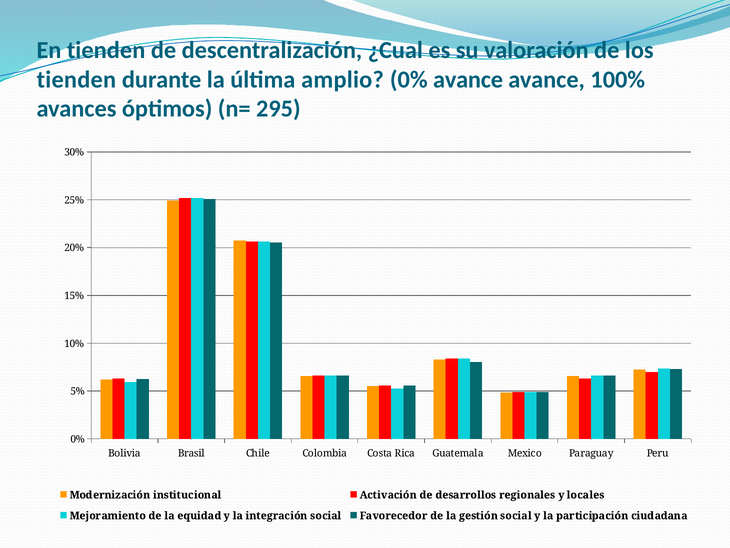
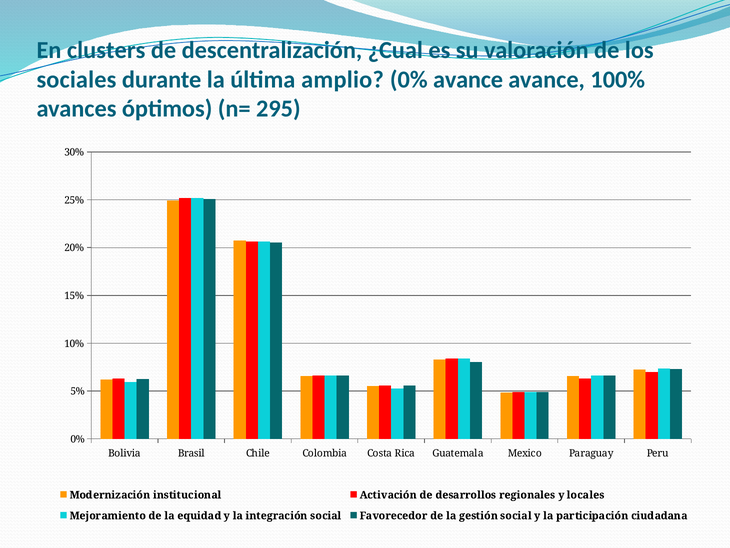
En tienden: tienden -> clusters
tienden at (76, 80): tienden -> sociales
